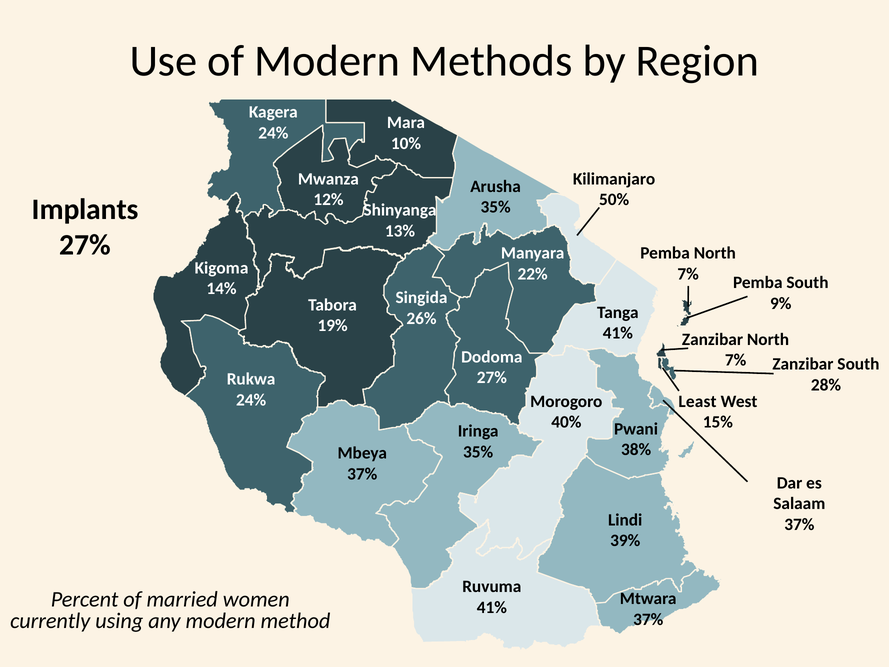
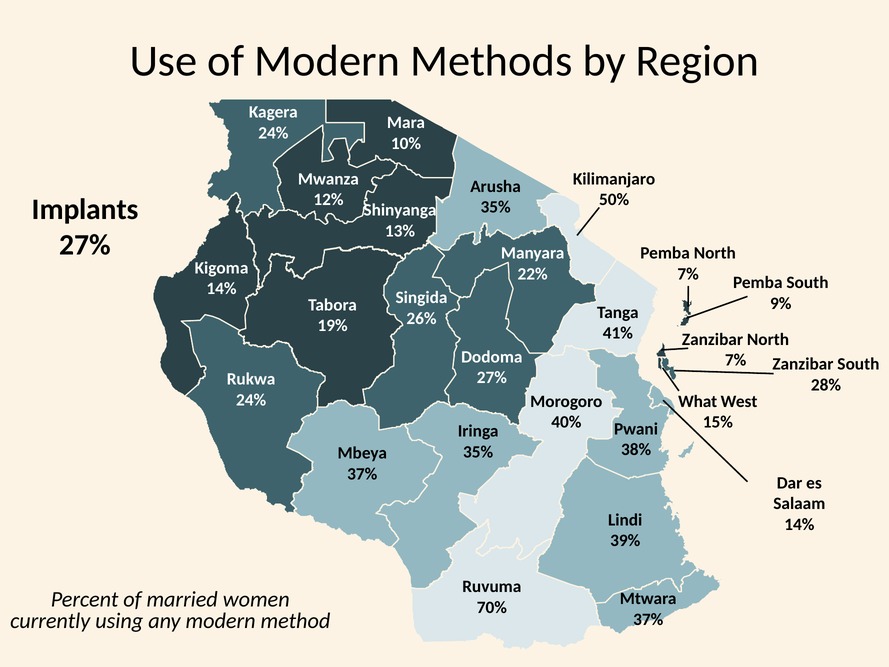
Least: Least -> What
37% at (799, 524): 37% -> 14%
41% at (492, 607): 41% -> 70%
